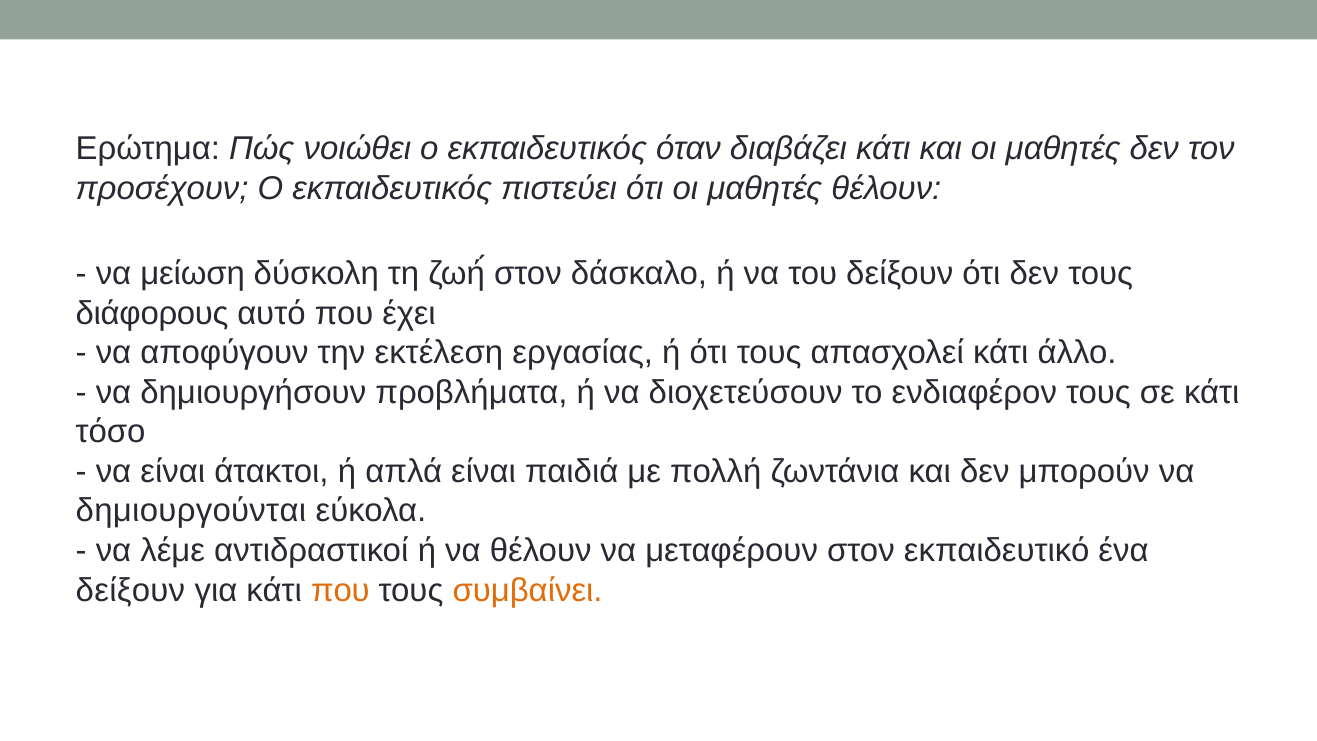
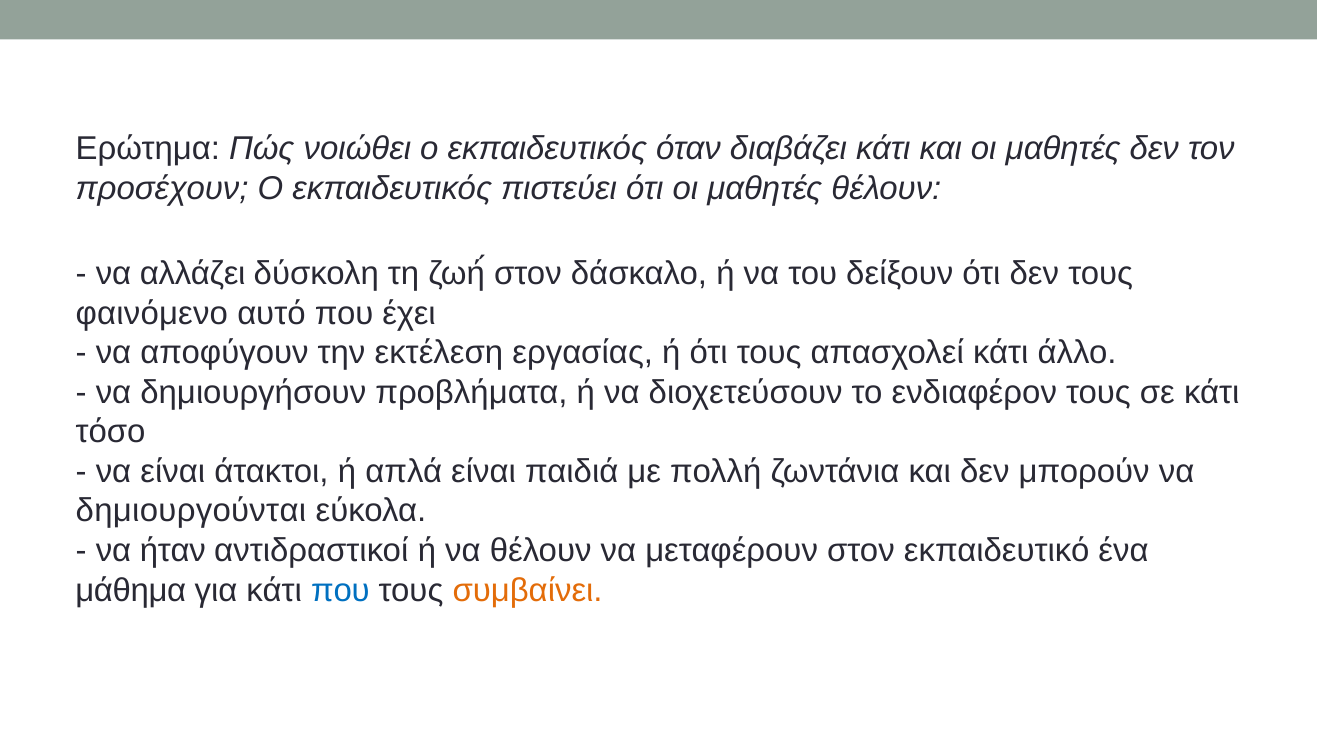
μείωση: μείωση -> αλλάζει
διάφορους: διάφορους -> φαινόμενο
λέμε: λέμε -> ήταν
δείξουν at (130, 590): δείξουν -> μάθημα
που at (340, 590) colour: orange -> blue
